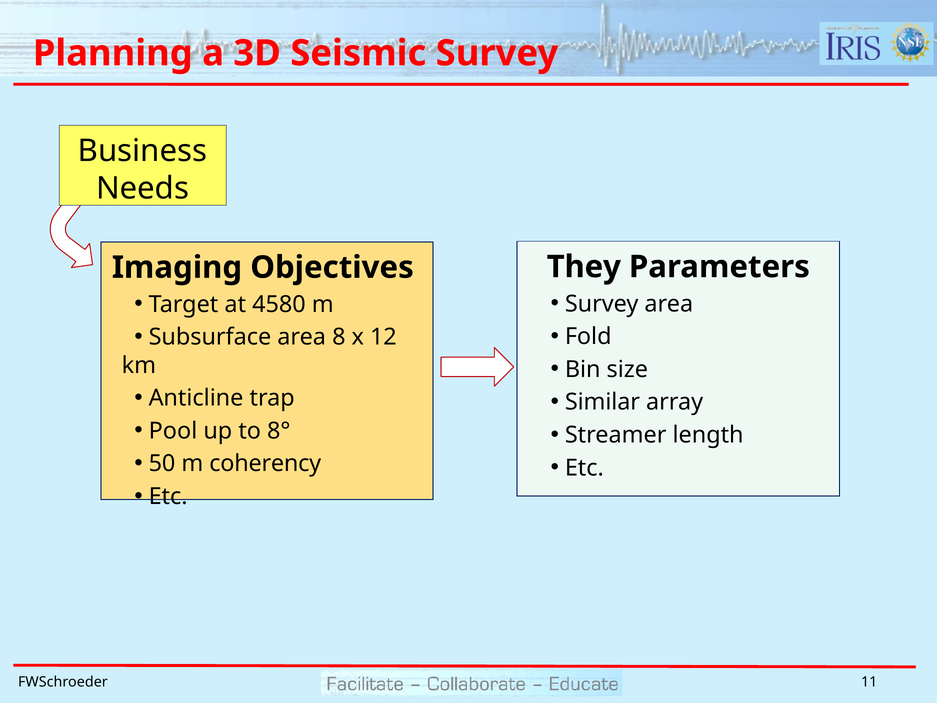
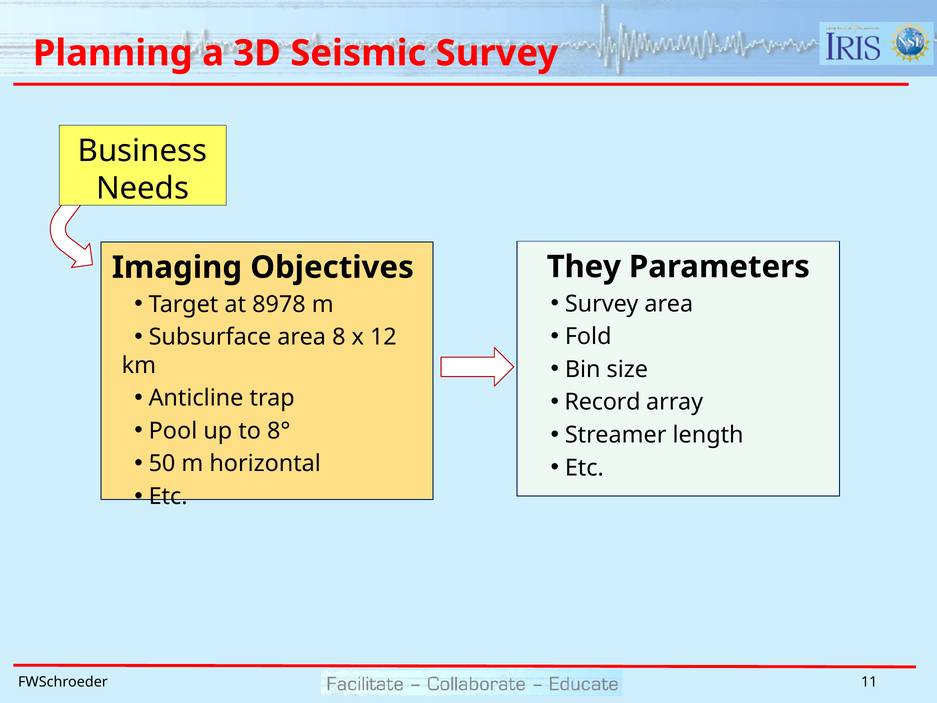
4580: 4580 -> 8978
Similar: Similar -> Record
coherency: coherency -> horizontal
